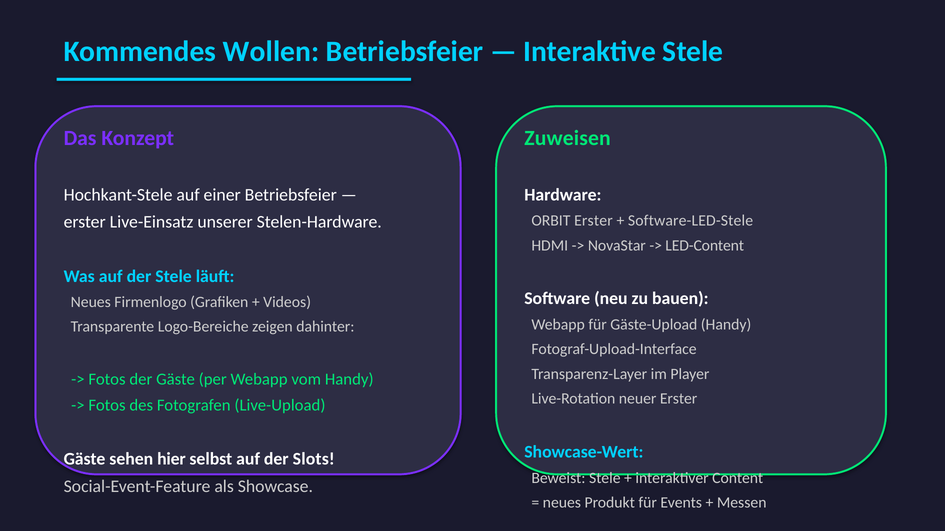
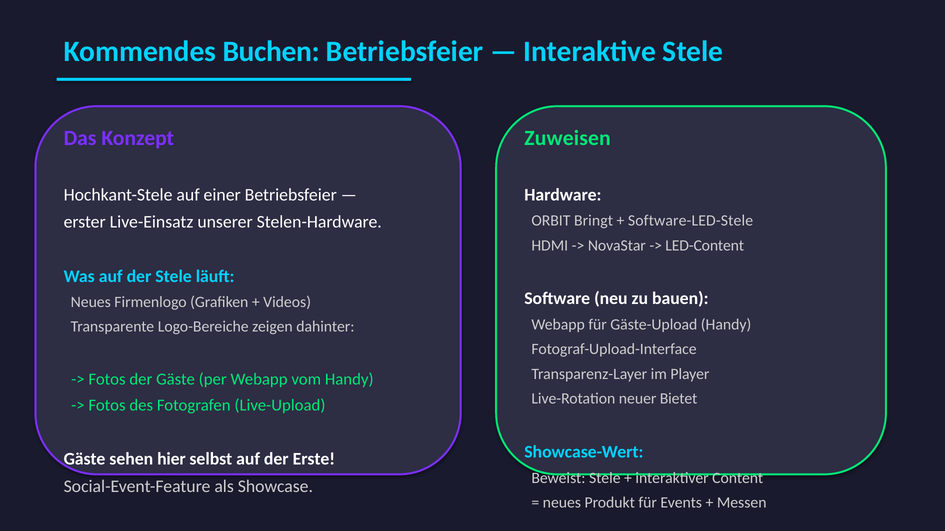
Wollen: Wollen -> Buchen
ORBIT Erster: Erster -> Bringt
neuer Erster: Erster -> Bietet
Slots: Slots -> Erste
